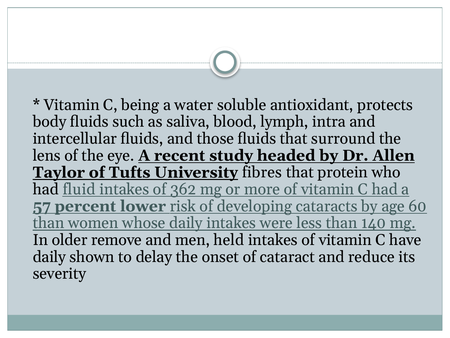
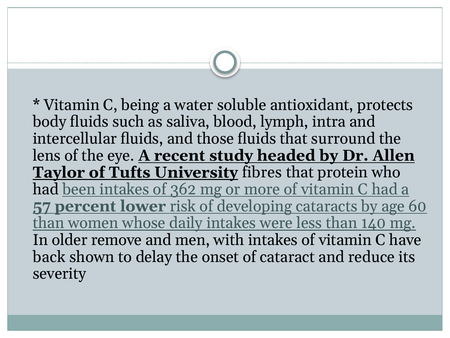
fluid: fluid -> been
held: held -> with
daily at (49, 256): daily -> back
